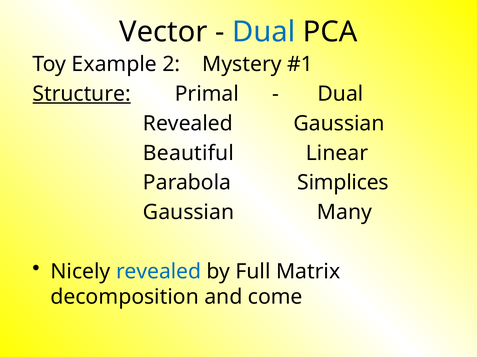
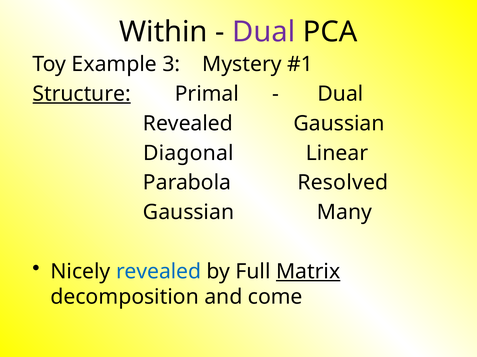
Vector: Vector -> Within
Dual at (264, 32) colour: blue -> purple
2: 2 -> 3
Beautiful: Beautiful -> Diagonal
Simplices: Simplices -> Resolved
Matrix underline: none -> present
